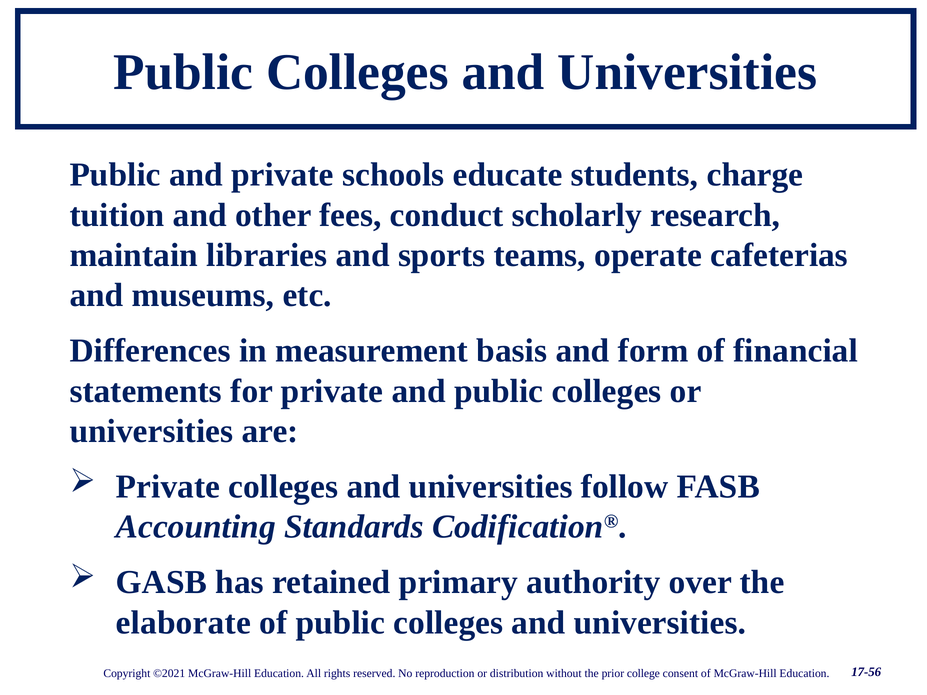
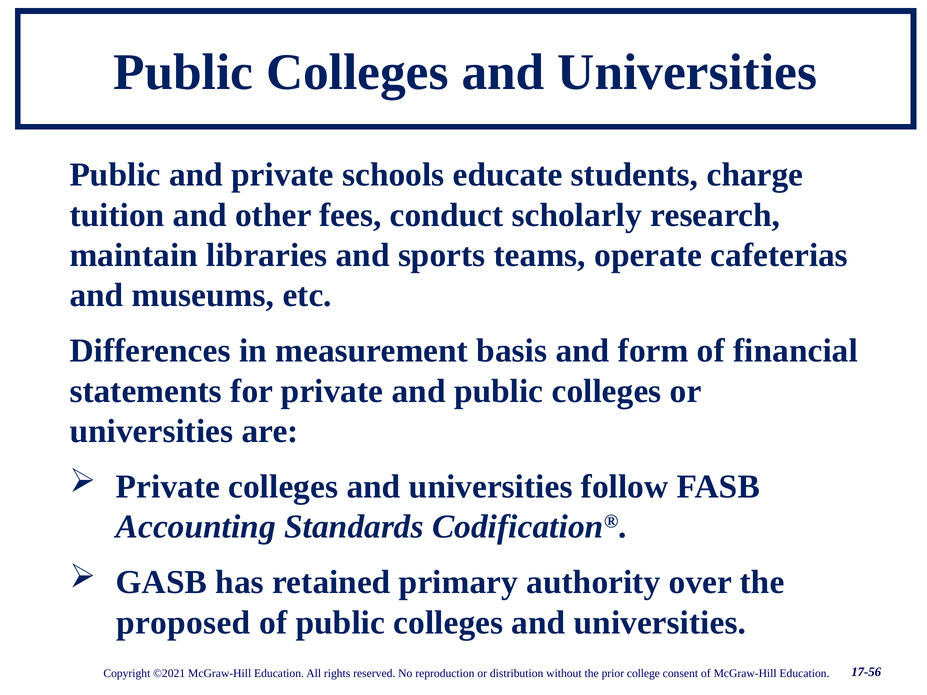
elaborate: elaborate -> proposed
